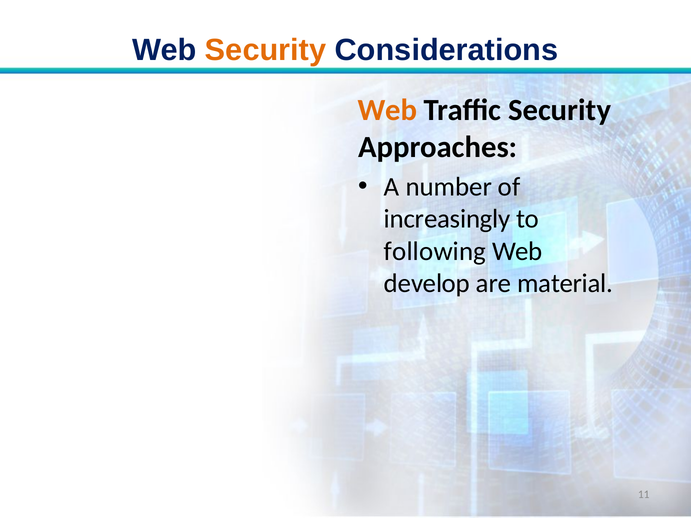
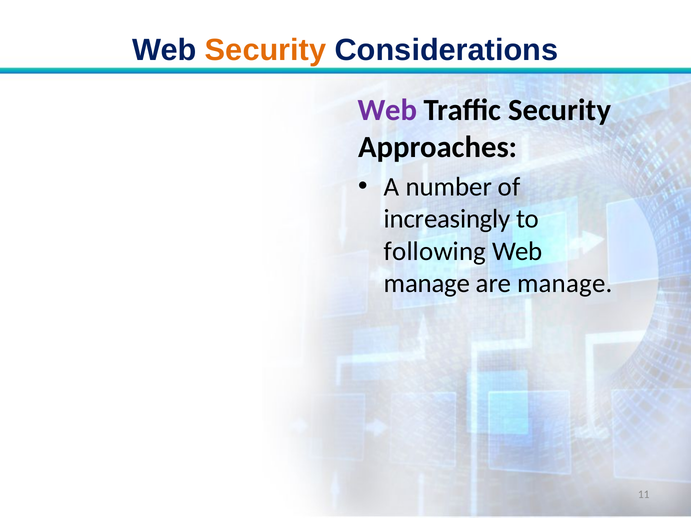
Web at (388, 110) colour: orange -> purple
develop at (427, 284): develop -> manage
are material: material -> manage
